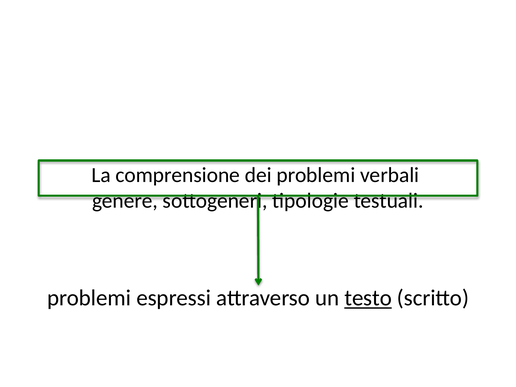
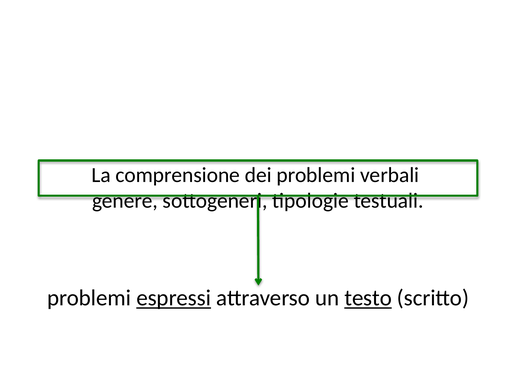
espressi underline: none -> present
